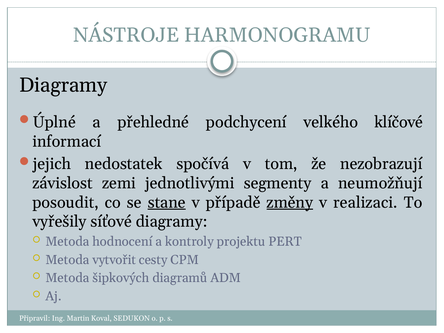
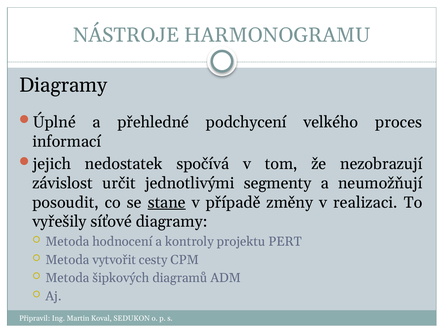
klíčové: klíčové -> proces
zemi: zemi -> určit
změny underline: present -> none
